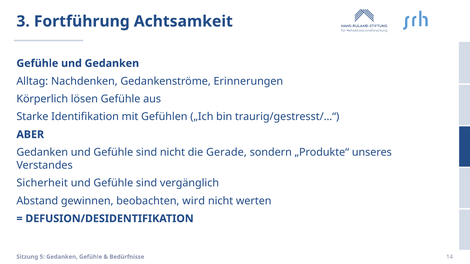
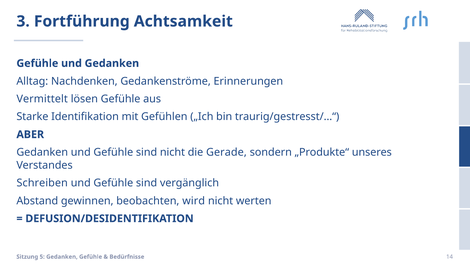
Körperlich: Körperlich -> Vermittelt
Sicherheit: Sicherheit -> Schreiben
